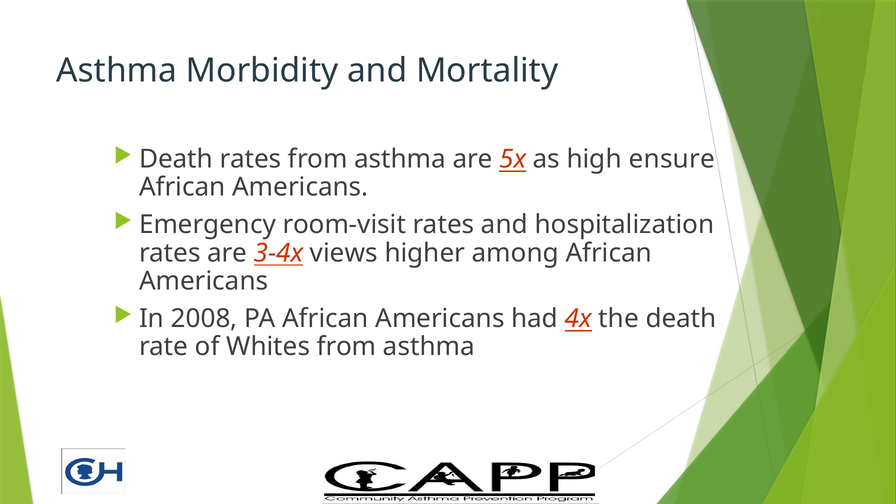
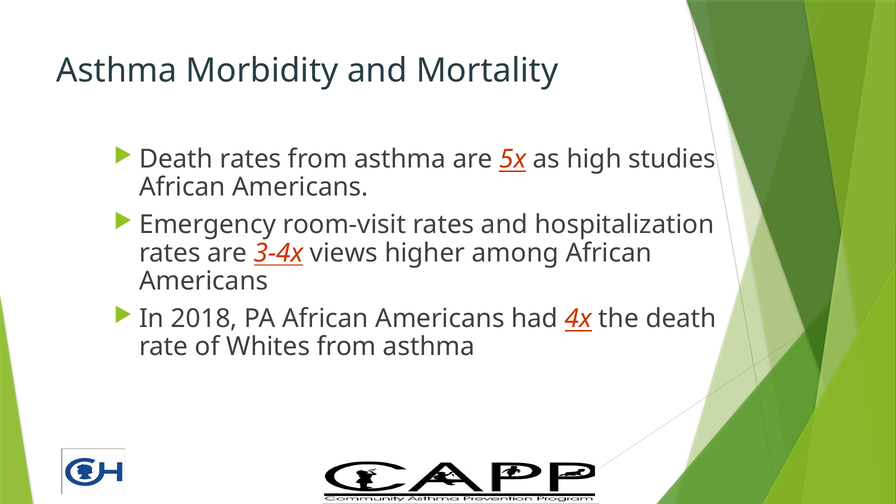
ensure: ensure -> studies
2008: 2008 -> 2018
